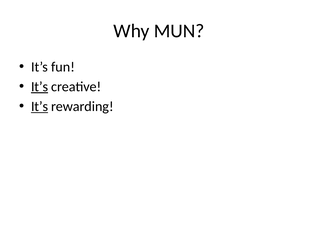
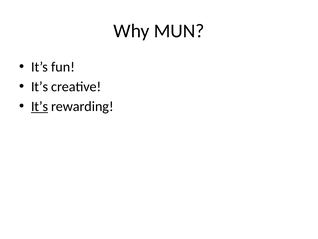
It’s at (40, 87) underline: present -> none
